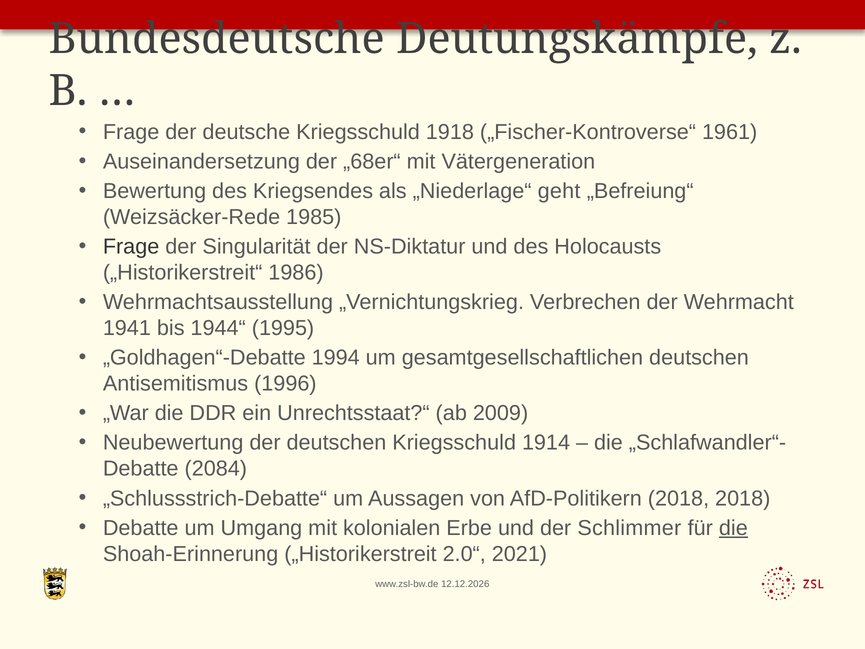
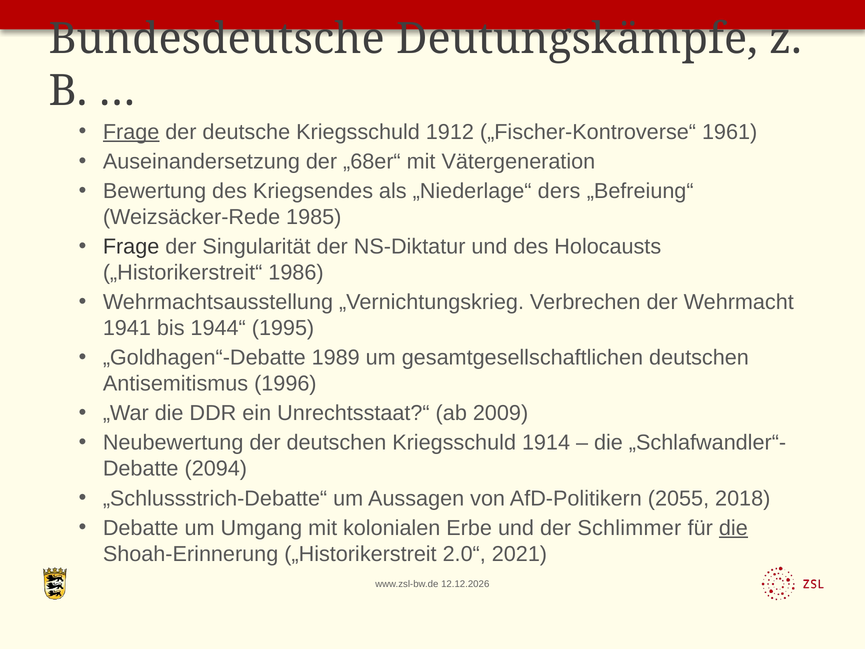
Frage at (131, 132) underline: none -> present
1918: 1918 -> 1912
geht: geht -> ders
1994: 1994 -> 1989
2084: 2084 -> 2094
AfD-Politikern 2018: 2018 -> 2055
